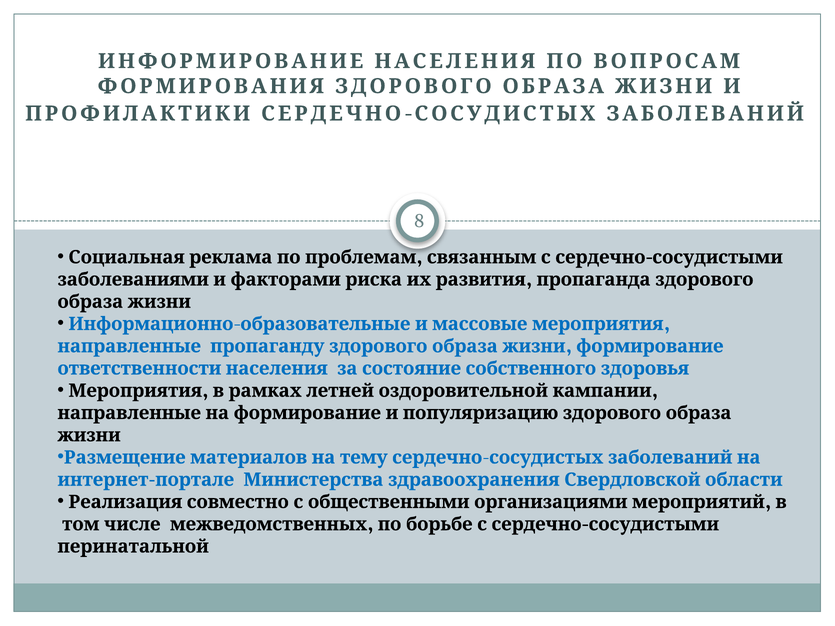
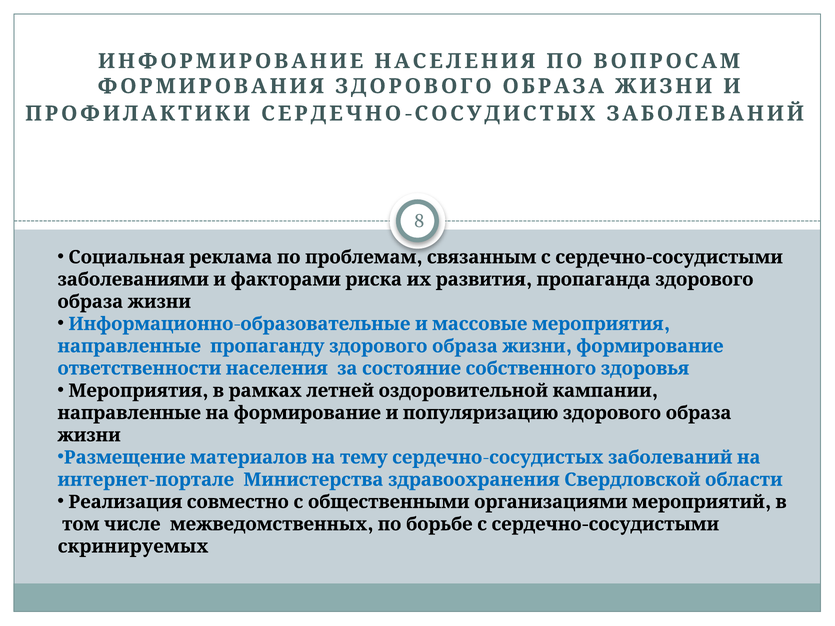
перинатальной: перинатальной -> скринируемых
